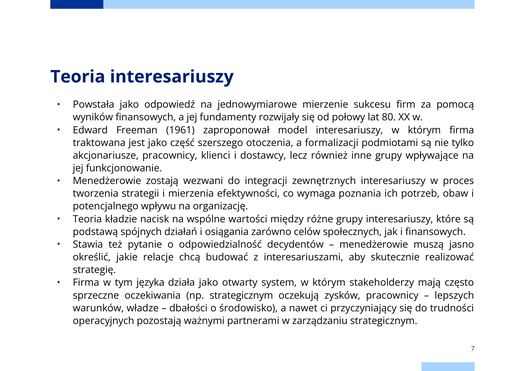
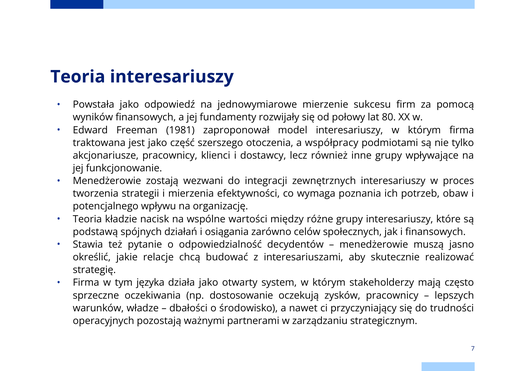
1961: 1961 -> 1981
formalizacji: formalizacji -> współpracy
np strategicznym: strategicznym -> dostosowanie
